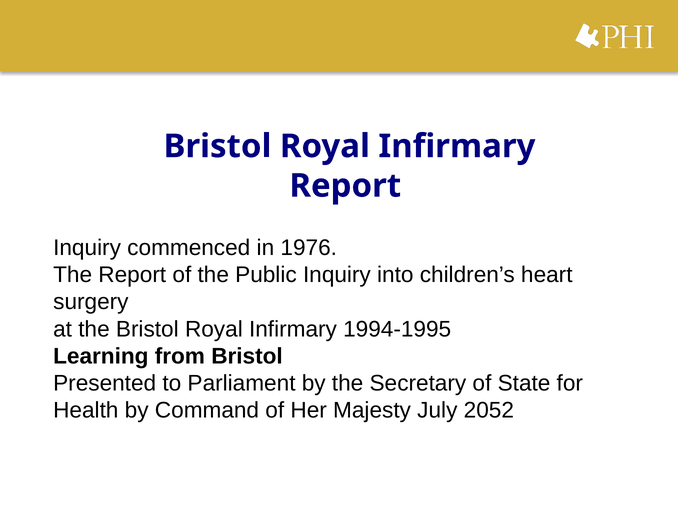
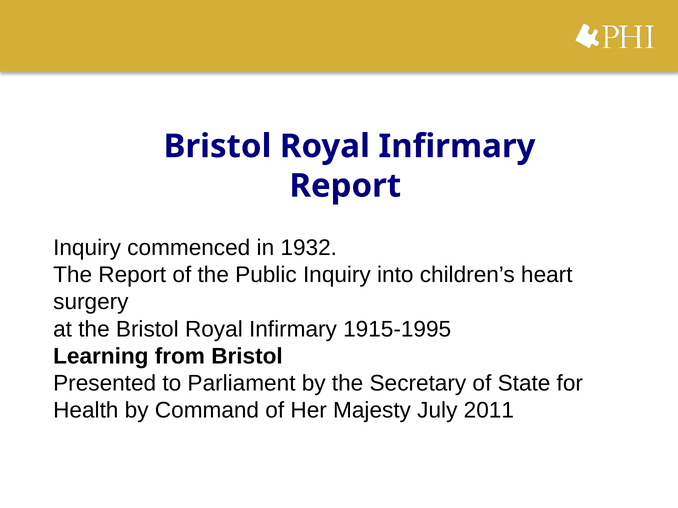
1976: 1976 -> 1932
1994-1995: 1994-1995 -> 1915-1995
2052: 2052 -> 2011
